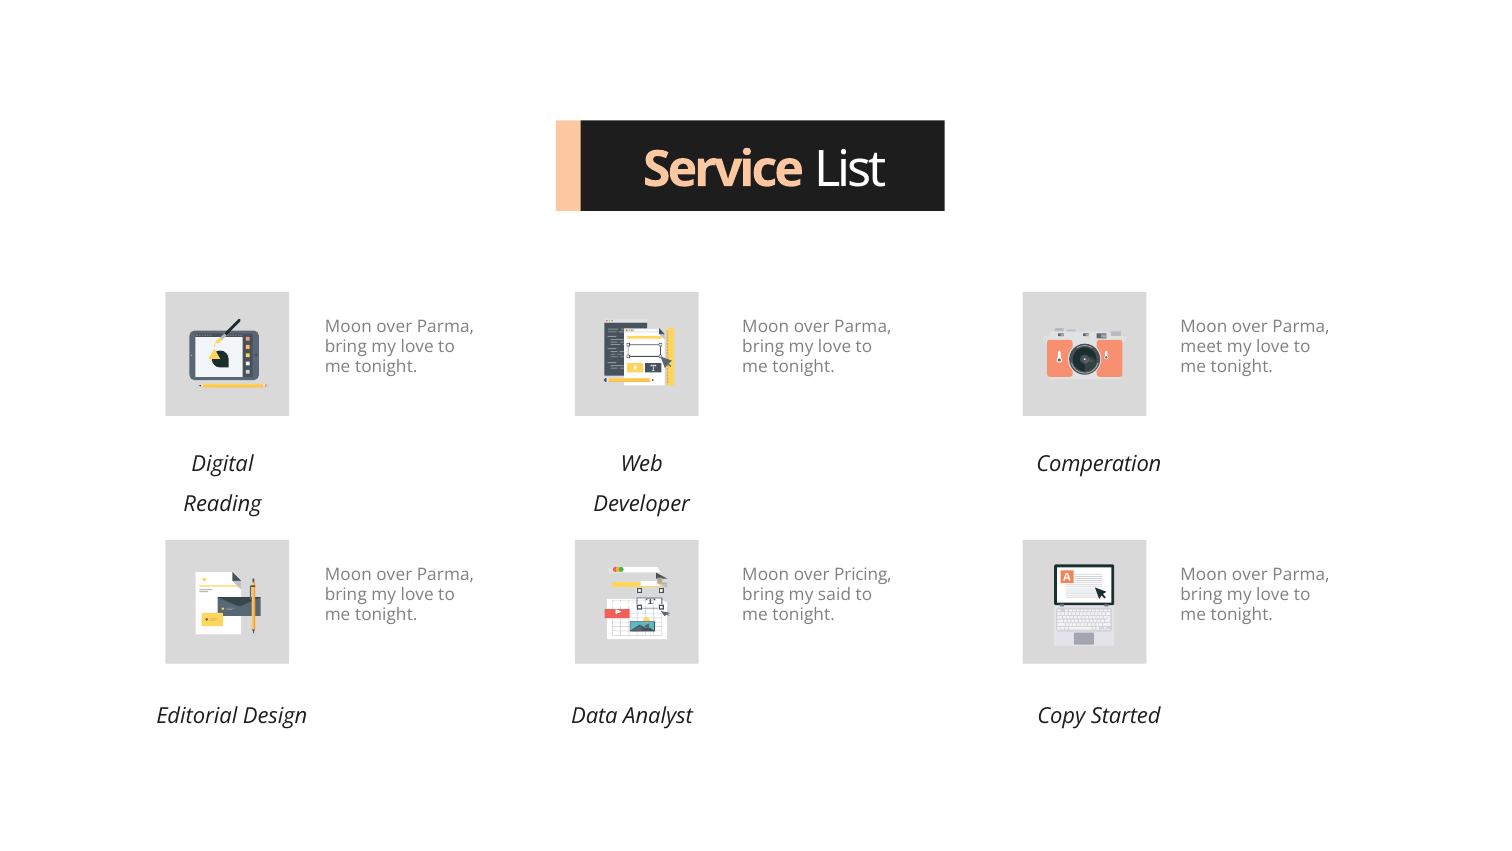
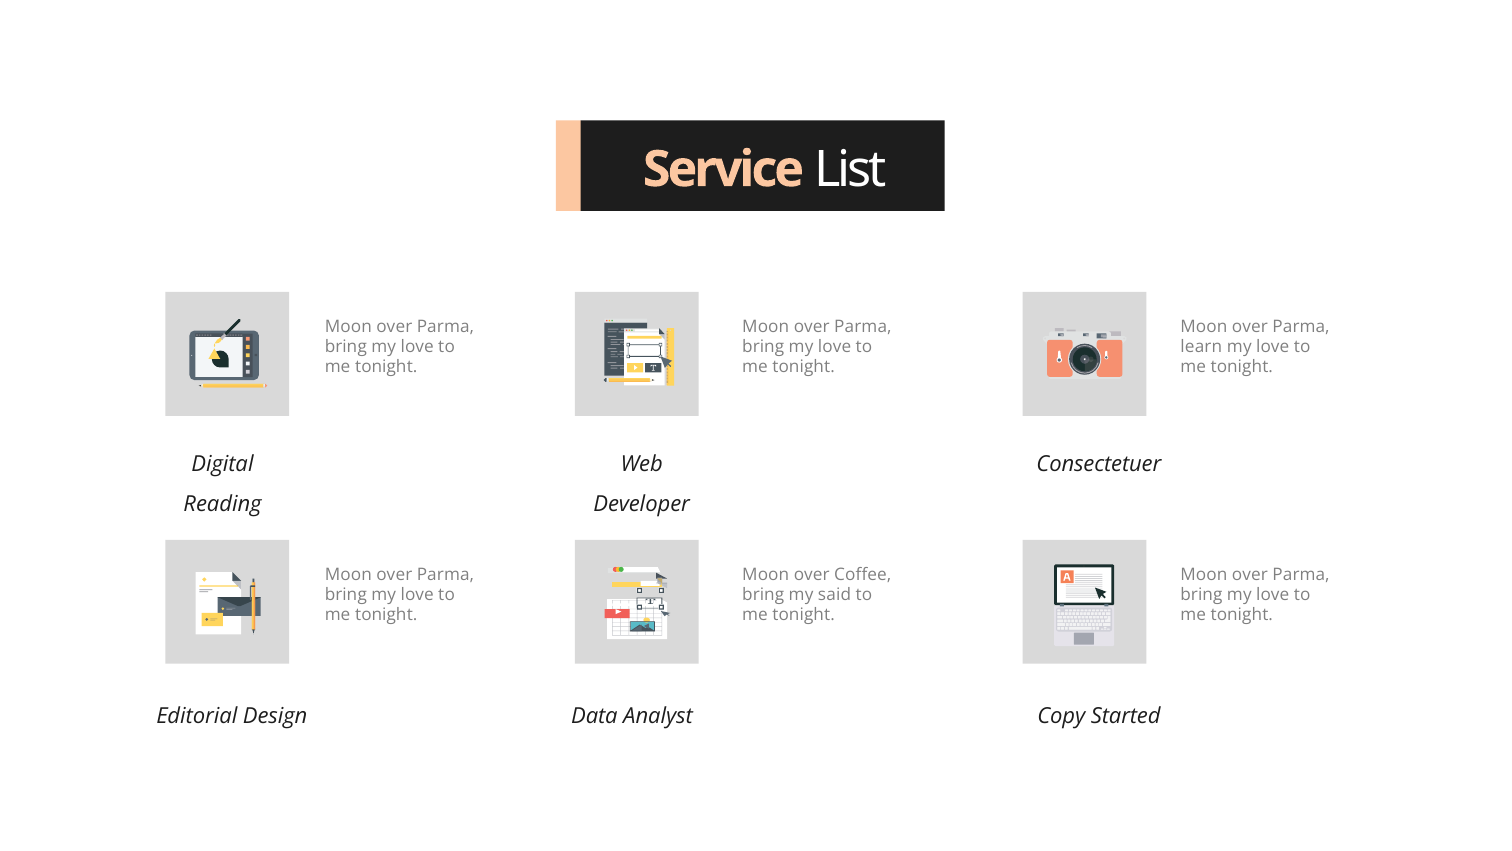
meet: meet -> learn
Comperation: Comperation -> Consectetuer
Pricing: Pricing -> Coffee
